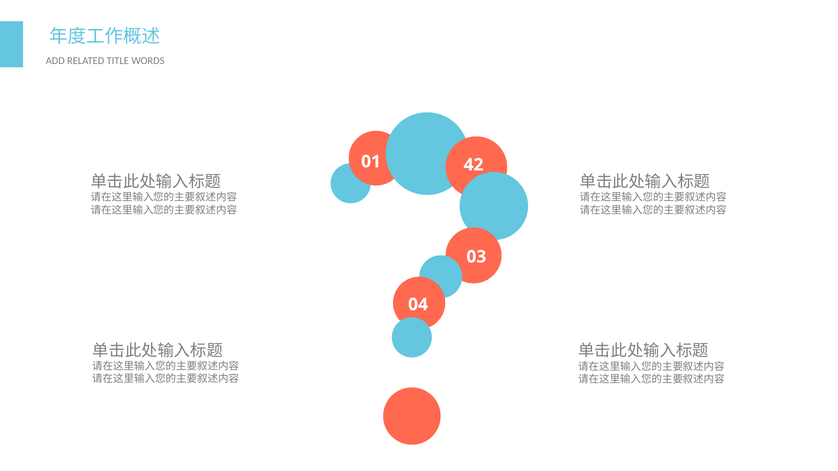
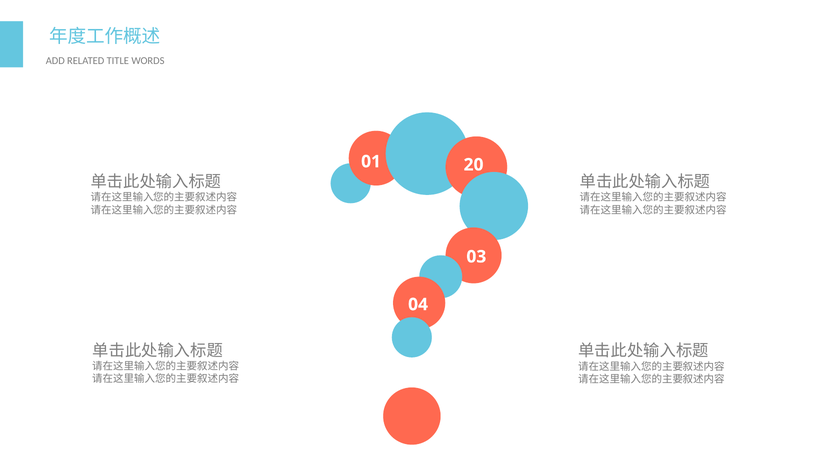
42: 42 -> 20
